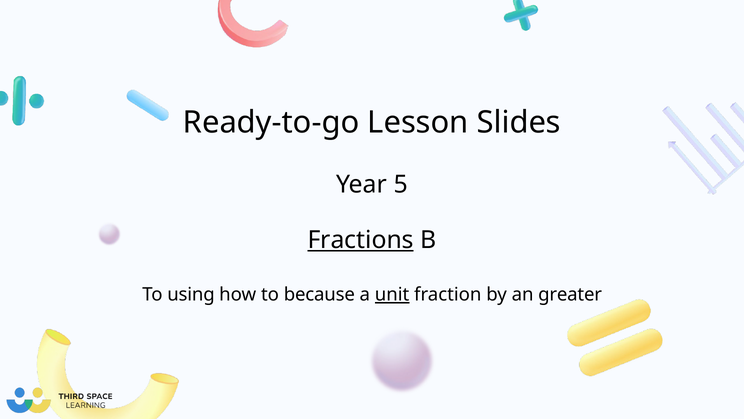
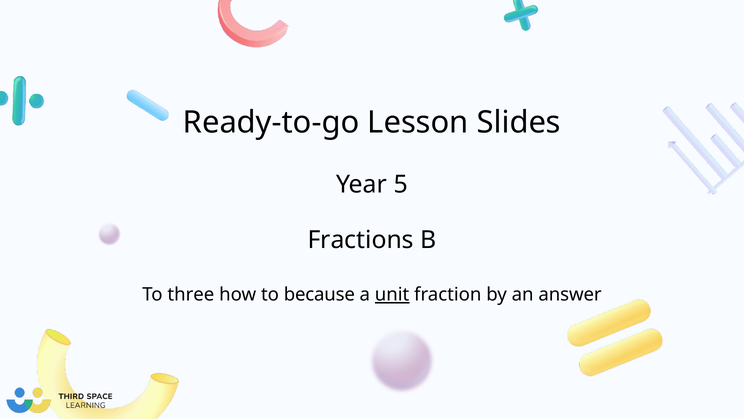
Fractions underline: present -> none
using: using -> three
greater: greater -> answer
